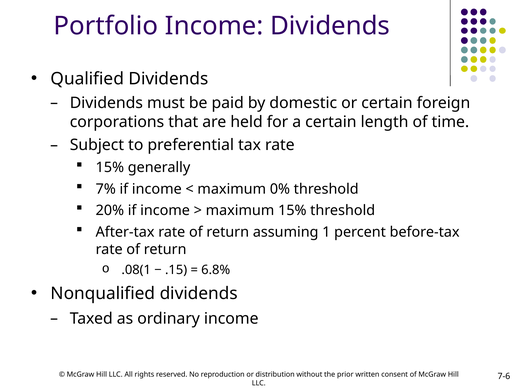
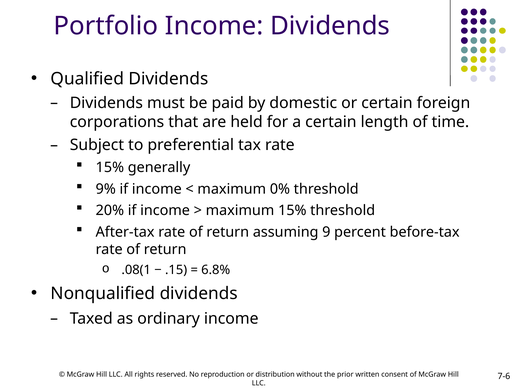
7%: 7% -> 9%
1: 1 -> 9
